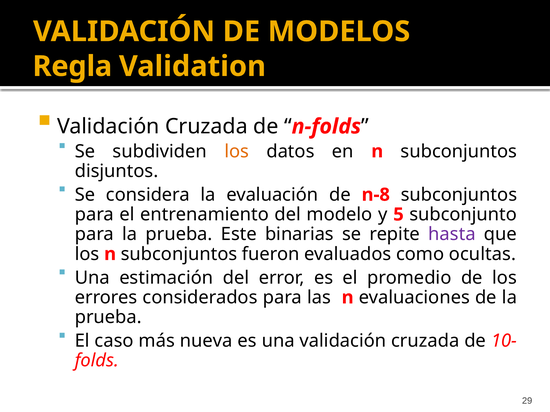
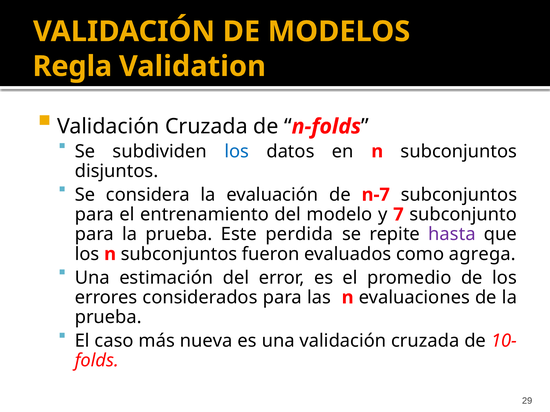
los at (237, 152) colour: orange -> blue
n-8: n-8 -> n-7
5: 5 -> 7
binarias: binarias -> perdida
ocultas: ocultas -> agrega
